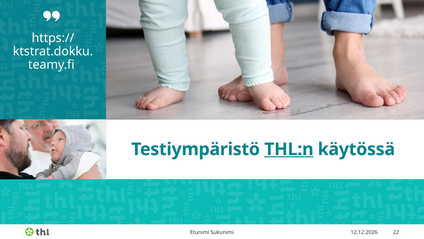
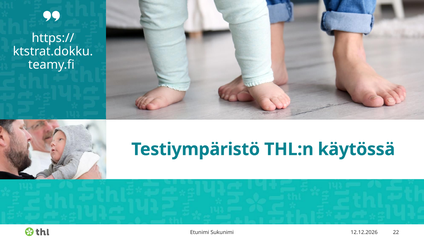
THL:n underline: present -> none
